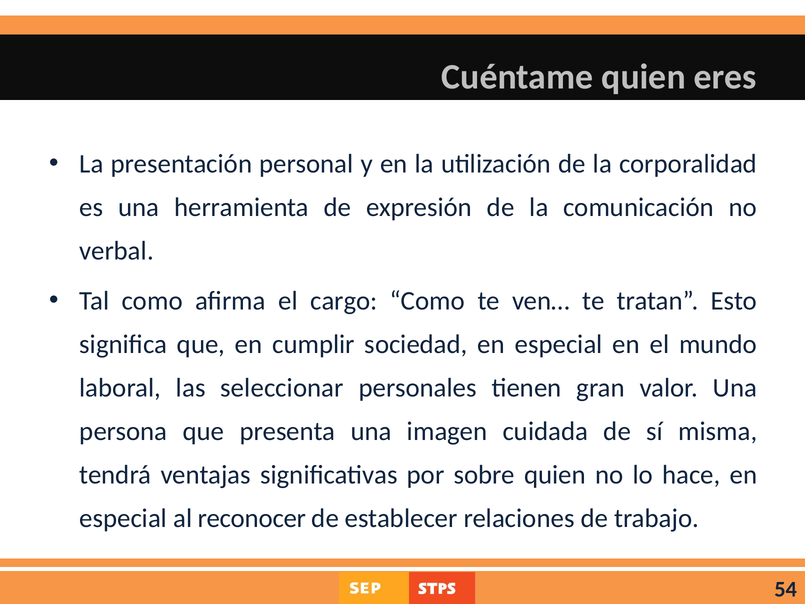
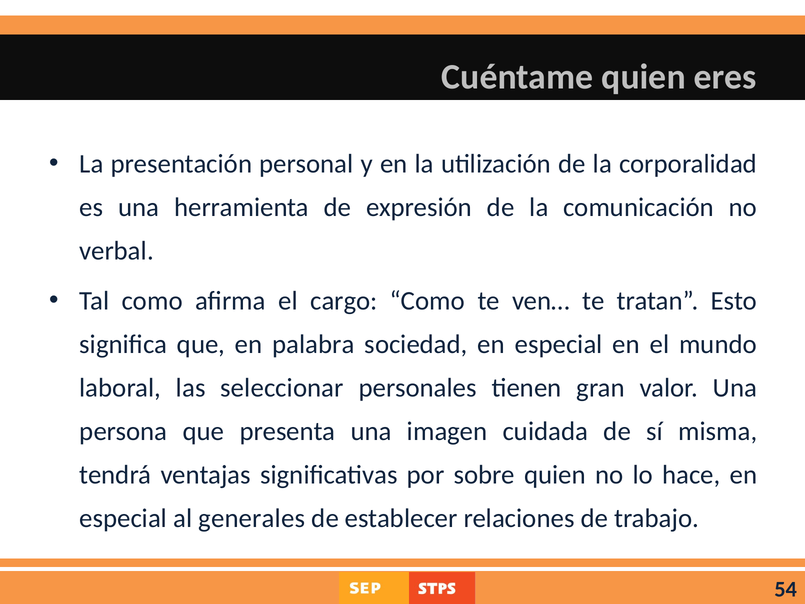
cumplir: cumplir -> palabra
reconocer: reconocer -> generales
